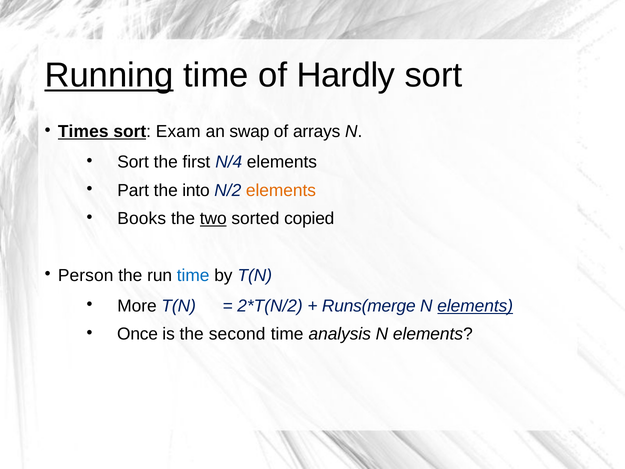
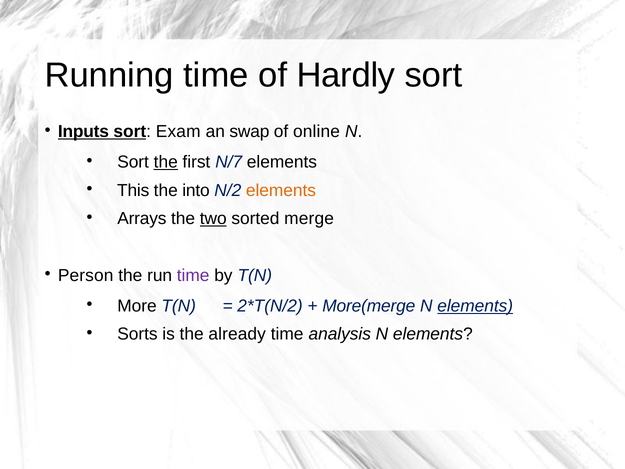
Running underline: present -> none
Times: Times -> Inputs
arrays: arrays -> online
the at (166, 162) underline: none -> present
N/4: N/4 -> N/7
Part: Part -> This
Books: Books -> Arrays
copied: copied -> merge
time at (193, 275) colour: blue -> purple
Runs(merge: Runs(merge -> More(merge
Once: Once -> Sorts
second: second -> already
